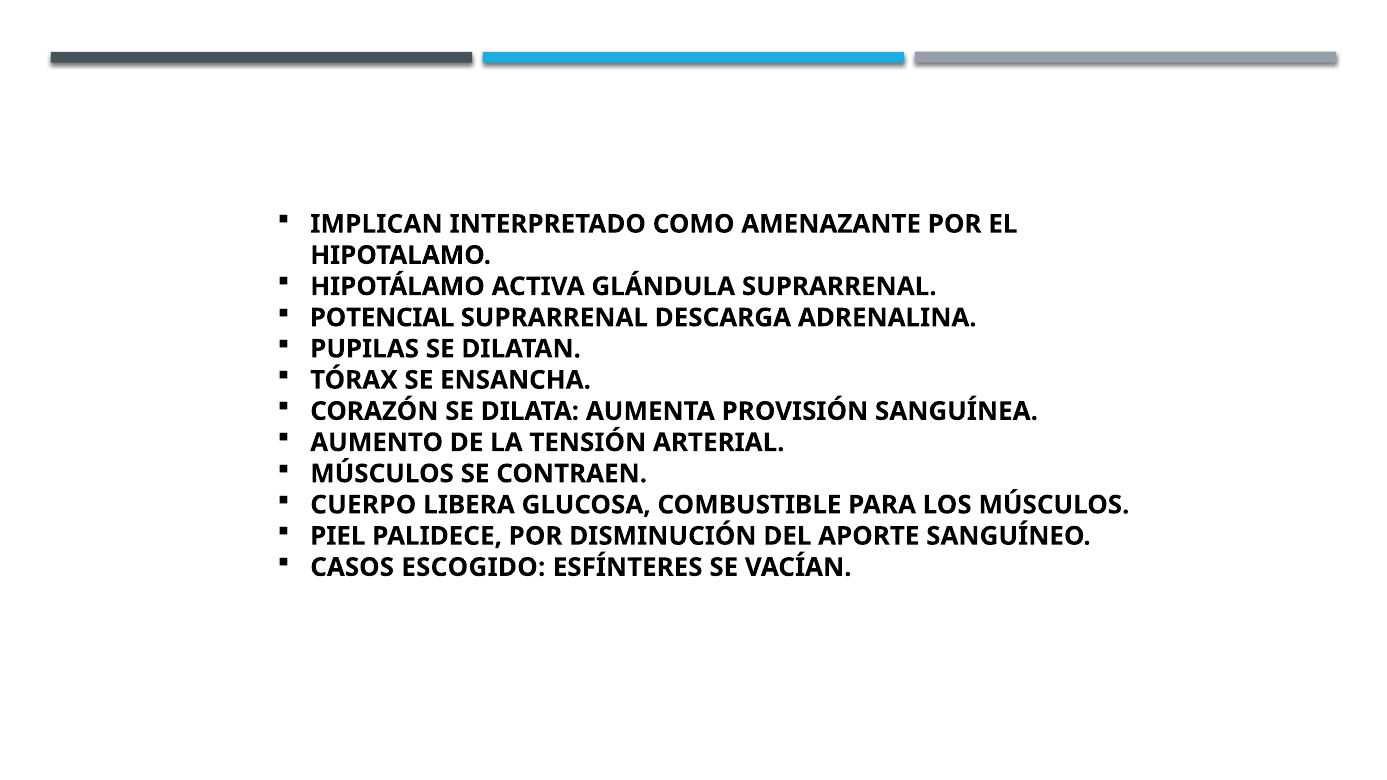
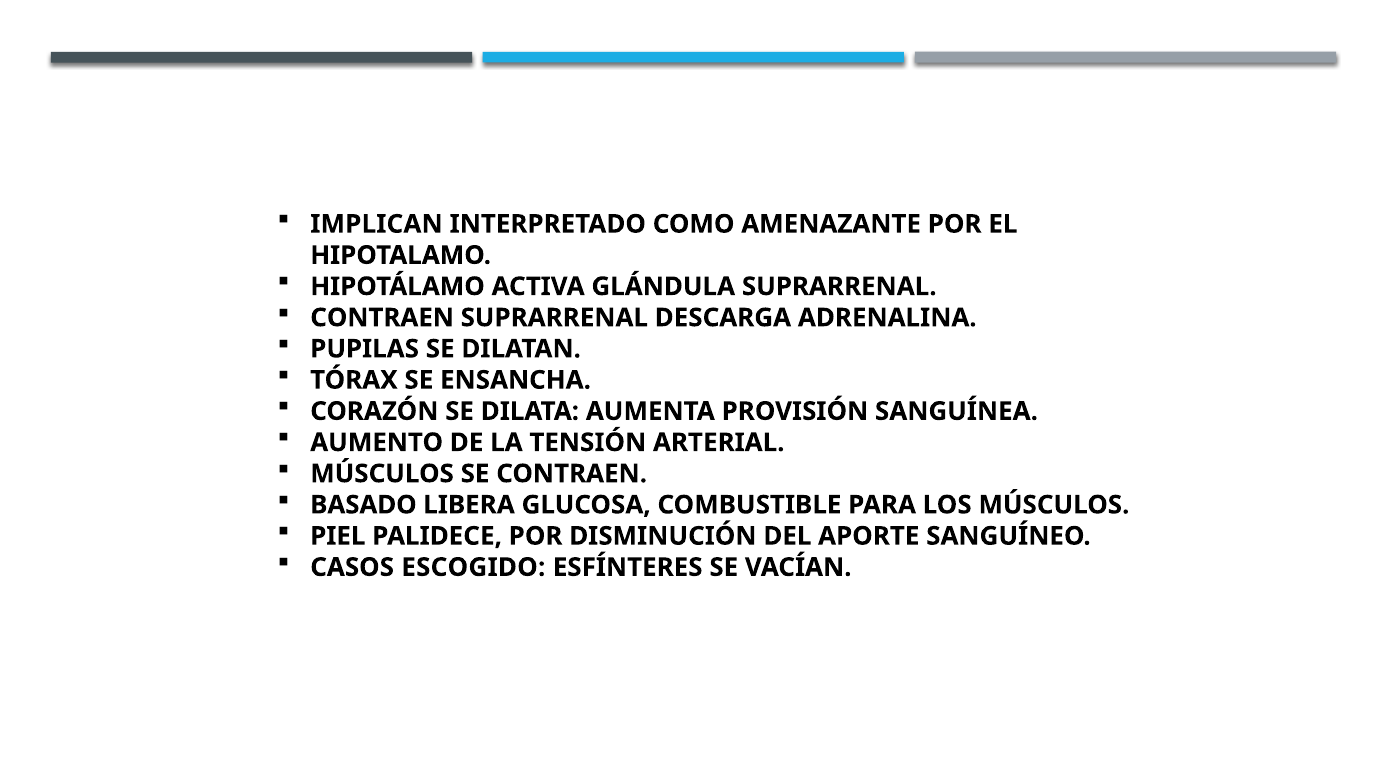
POTENCIAL at (382, 318): POTENCIAL -> CONTRAEN
CUERPO: CUERPO -> BASADO
